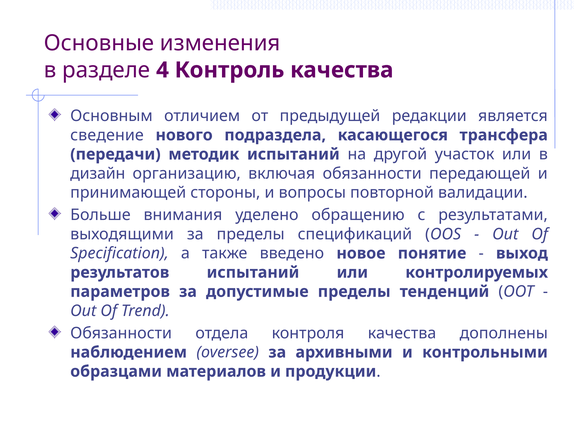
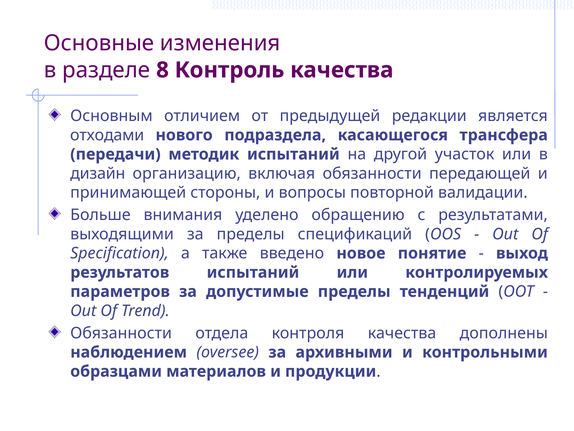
4: 4 -> 8
сведение: сведение -> отходами
